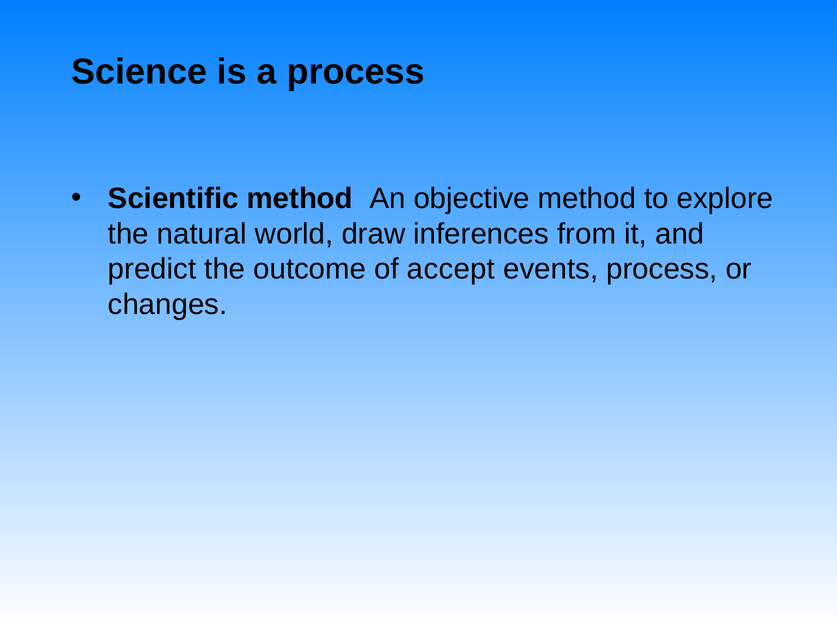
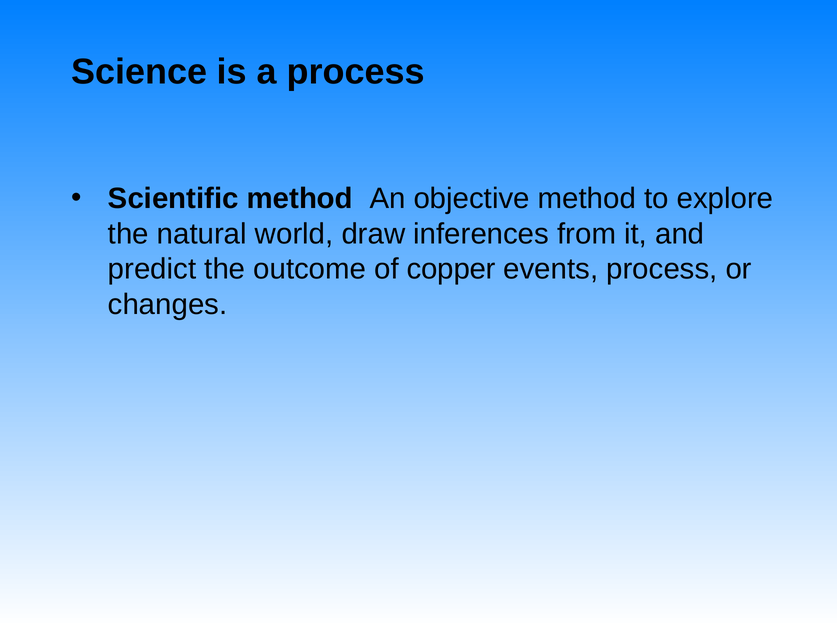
accept: accept -> copper
